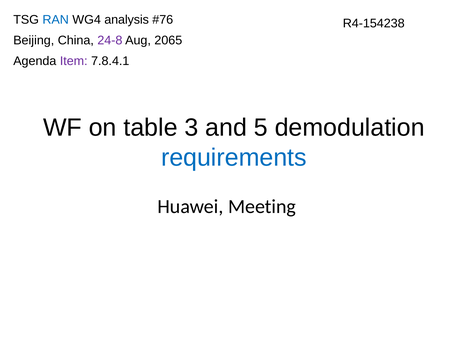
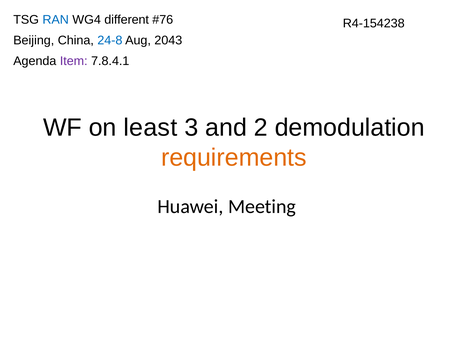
analysis: analysis -> different
24-8 colour: purple -> blue
2065: 2065 -> 2043
table: table -> least
5: 5 -> 2
requirements colour: blue -> orange
